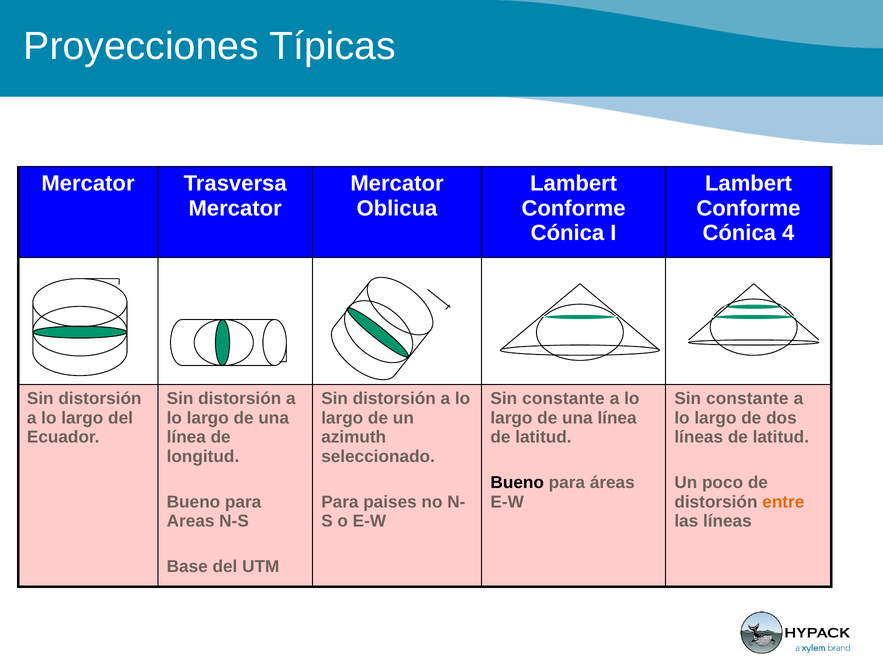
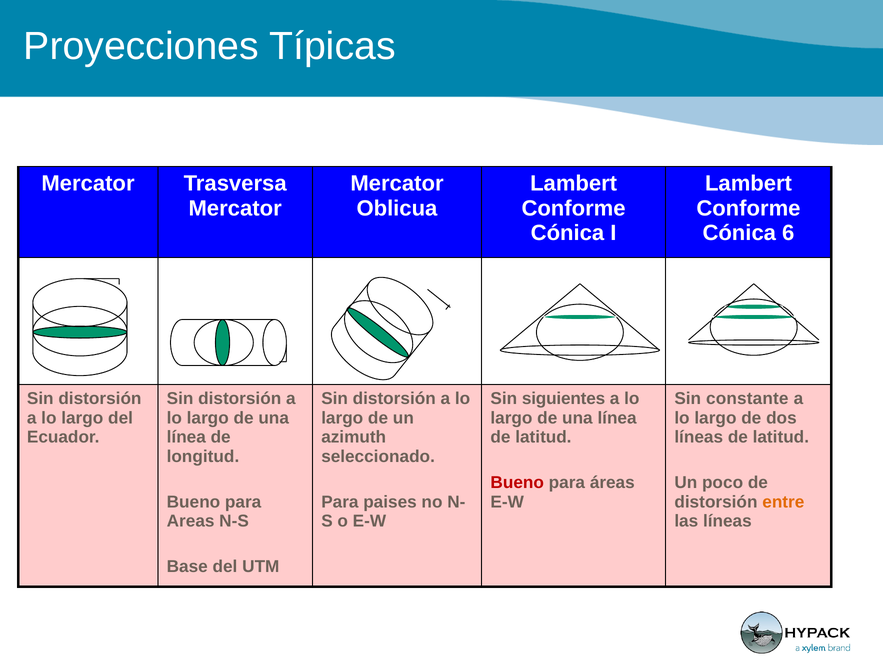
4: 4 -> 6
constante at (563, 399): constante -> siguientes
Bueno at (517, 483) colour: black -> red
